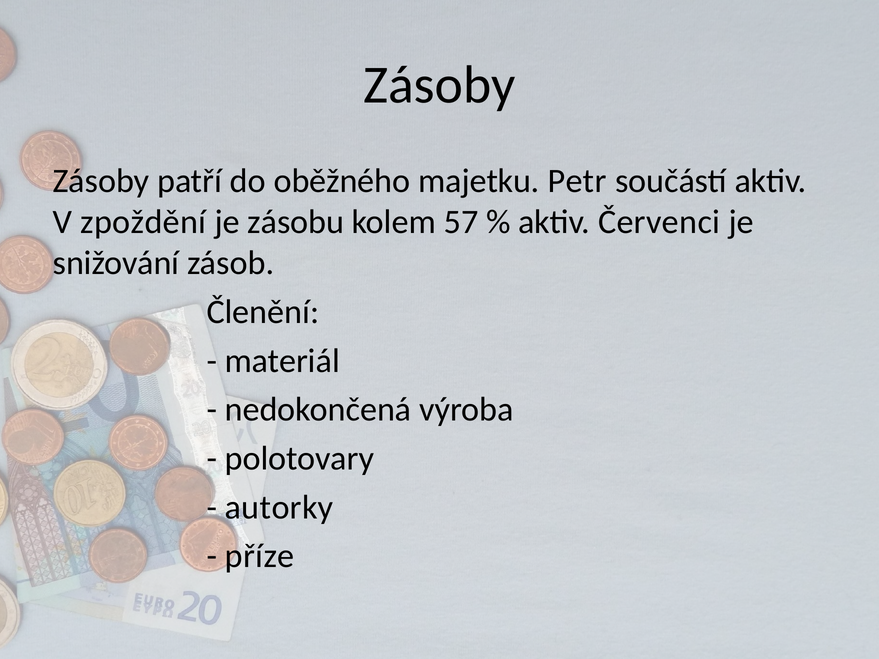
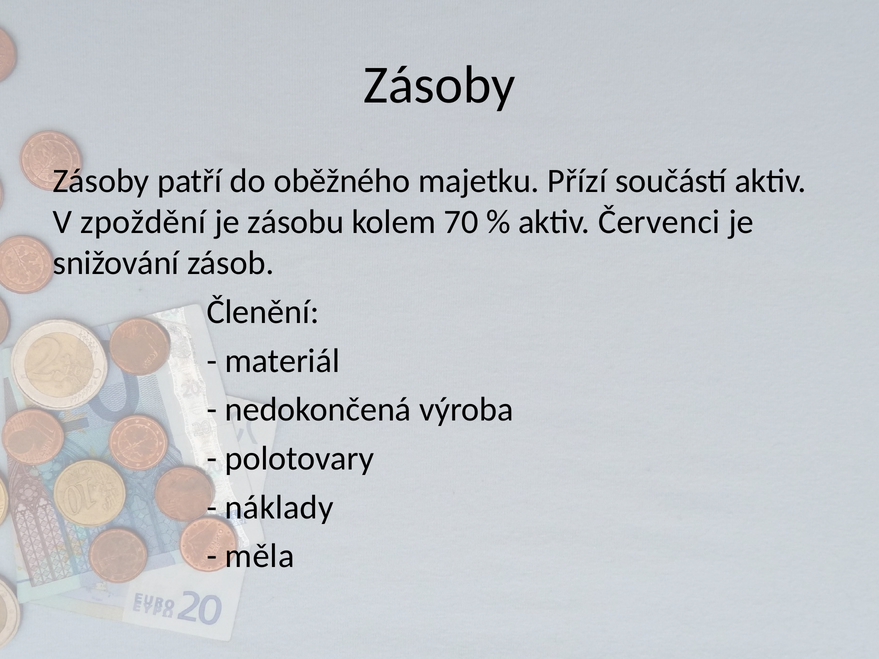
Petr: Petr -> Přízí
57: 57 -> 70
autorky: autorky -> náklady
příze: příze -> měla
